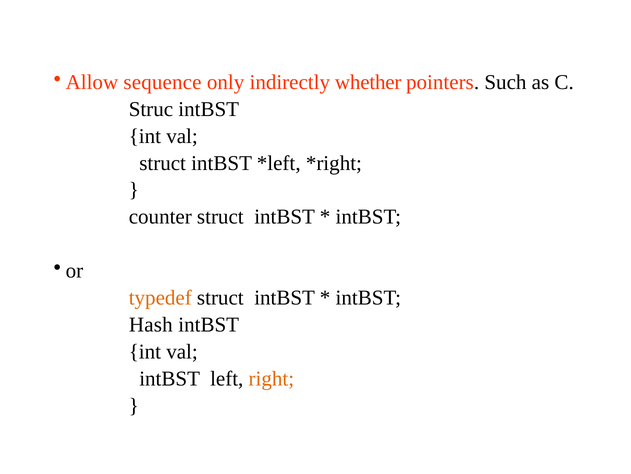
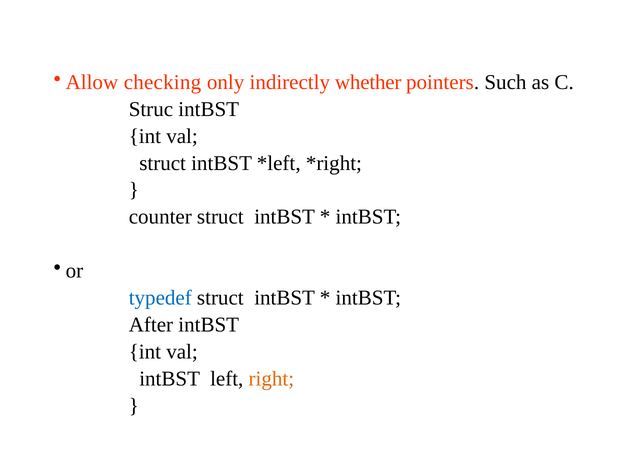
sequence: sequence -> checking
typedef colour: orange -> blue
Hash: Hash -> After
